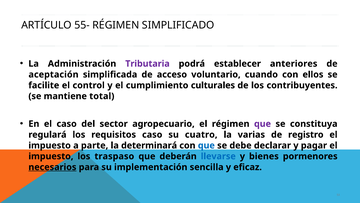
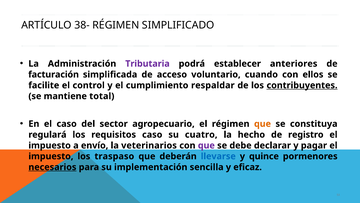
55-: 55- -> 38-
aceptación: aceptación -> facturación
culturales: culturales -> respaldar
contribuyentes underline: none -> present
que at (263, 124) colour: purple -> orange
varias: varias -> hecho
parte: parte -> envío
determinará: determinará -> veterinarios
que at (206, 145) colour: blue -> purple
bienes: bienes -> quince
